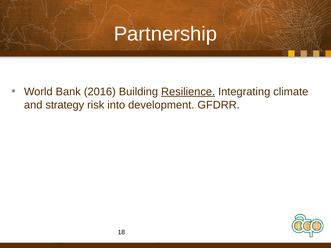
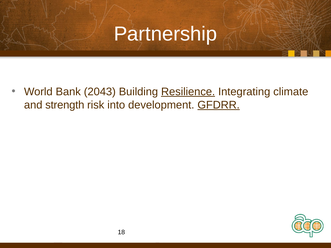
2016: 2016 -> 2043
strategy: strategy -> strength
GFDRR underline: none -> present
